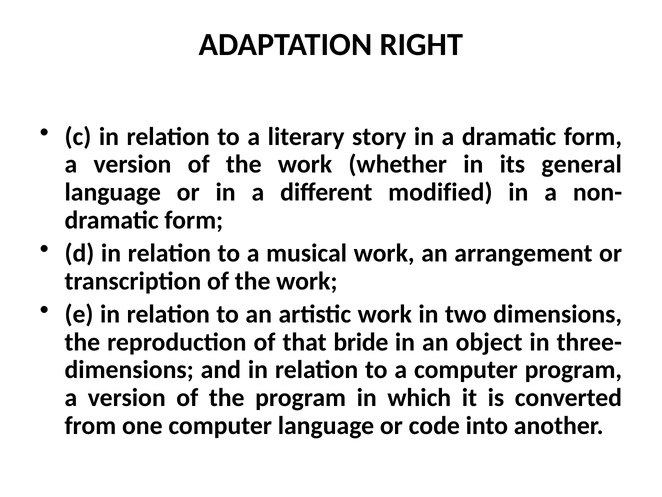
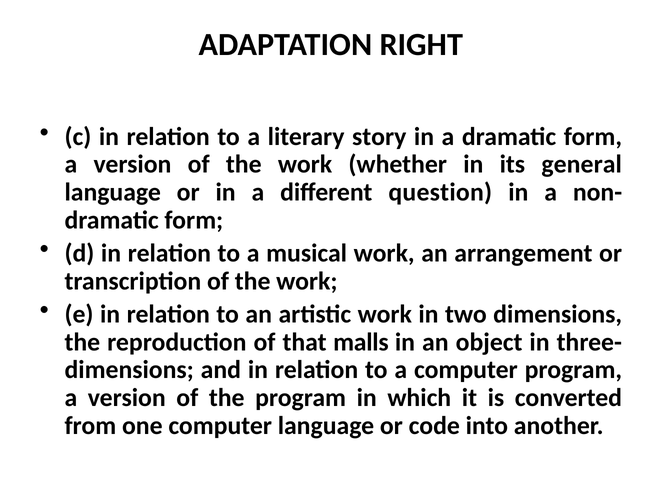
modified: modified -> question
bride: bride -> malls
